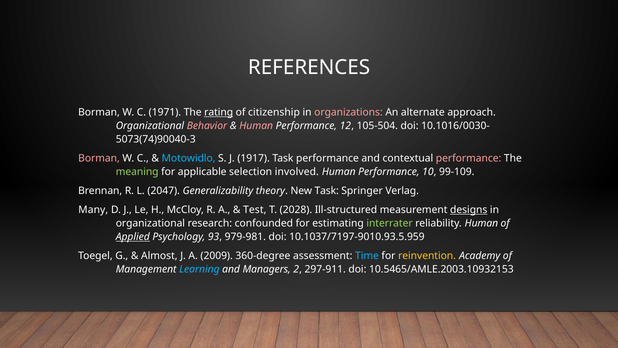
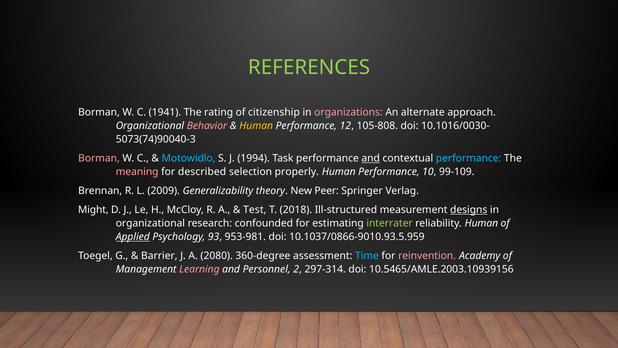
REFERENCES colour: white -> light green
1971: 1971 -> 1941
rating underline: present -> none
Human at (256, 126) colour: pink -> yellow
105-504: 105-504 -> 105-808
1917: 1917 -> 1994
and at (371, 158) underline: none -> present
performance at (469, 158) colour: pink -> light blue
meaning colour: light green -> pink
applicable: applicable -> described
involved: involved -> properly
2047: 2047 -> 2009
New Task: Task -> Peer
Many: Many -> Might
2028: 2028 -> 2018
979-981: 979-981 -> 953-981
10.1037/7197-9010.93.5.959: 10.1037/7197-9010.93.5.959 -> 10.1037/0866-9010.93.5.959
Almost: Almost -> Barrier
2009: 2009 -> 2080
reinvention colour: yellow -> pink
Learning colour: light blue -> pink
Managers: Managers -> Personnel
297-911: 297-911 -> 297-314
10.5465/AMLE.2003.10932153: 10.5465/AMLE.2003.10932153 -> 10.5465/AMLE.2003.10939156
